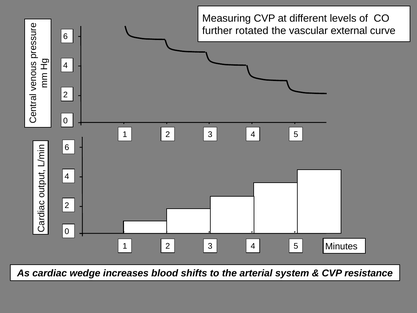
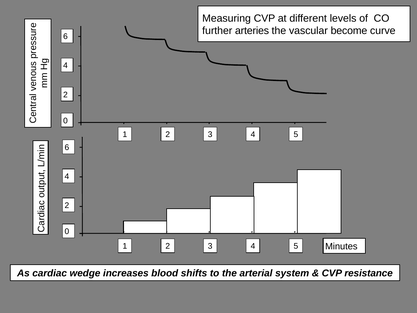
rotated: rotated -> arteries
external: external -> become
